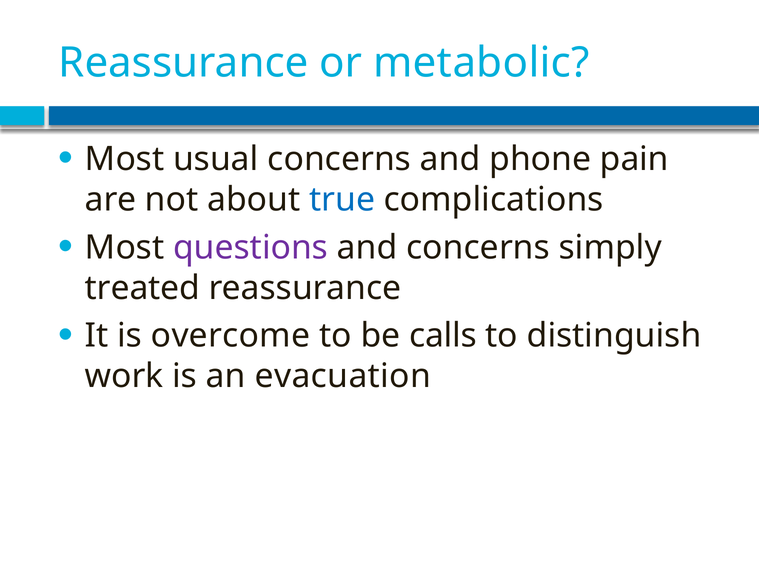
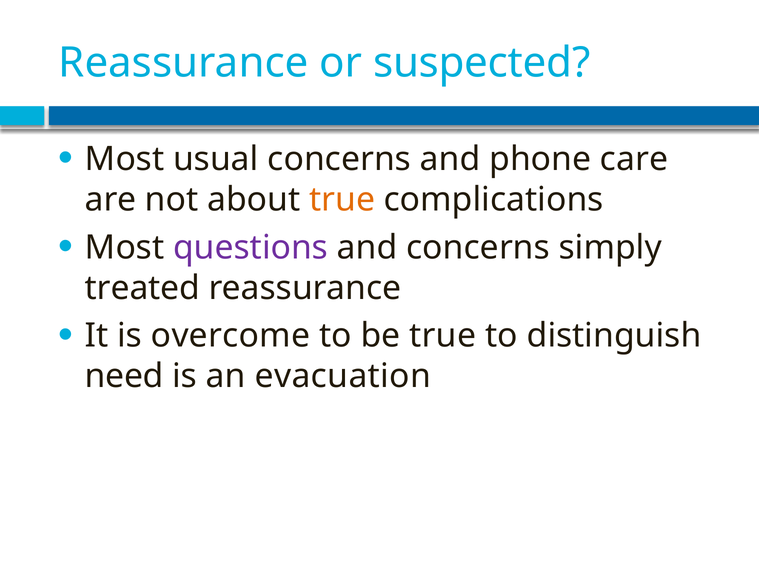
metabolic: metabolic -> suspected
pain: pain -> care
true at (342, 200) colour: blue -> orange
be calls: calls -> true
work: work -> need
